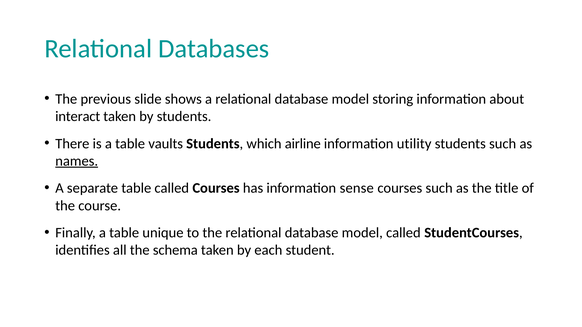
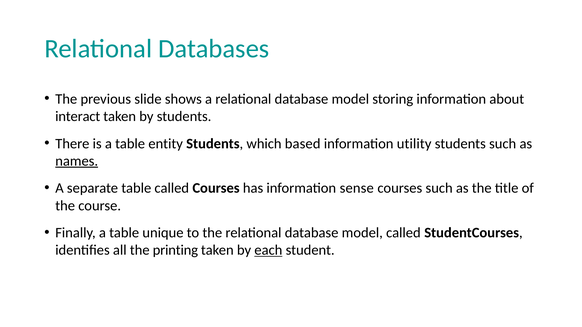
vaults: vaults -> entity
airline: airline -> based
schema: schema -> printing
each underline: none -> present
